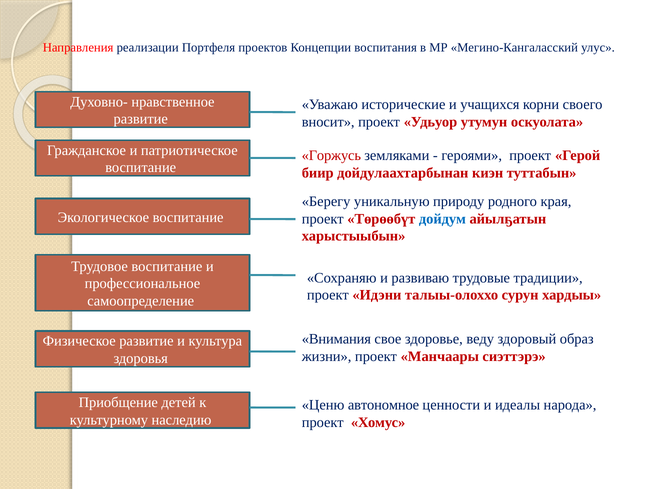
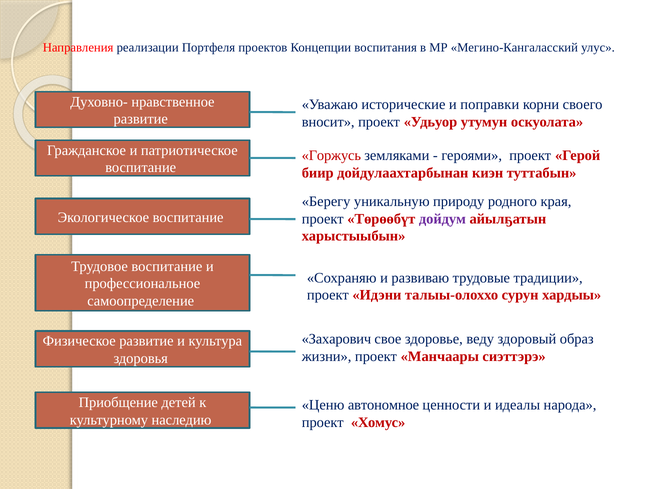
учащихся: учащихся -> поправки
дойдум colour: blue -> purple
Внимания: Внимания -> Захарович
